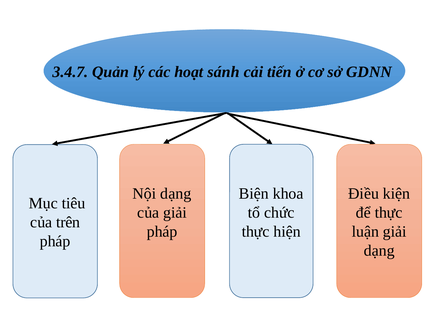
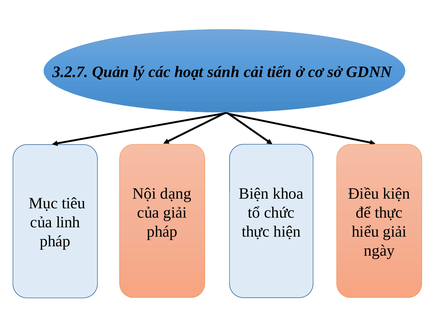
3.4.7: 3.4.7 -> 3.2.7
trên: trên -> linh
luận: luận -> hiểu
dạng at (379, 250): dạng -> ngày
